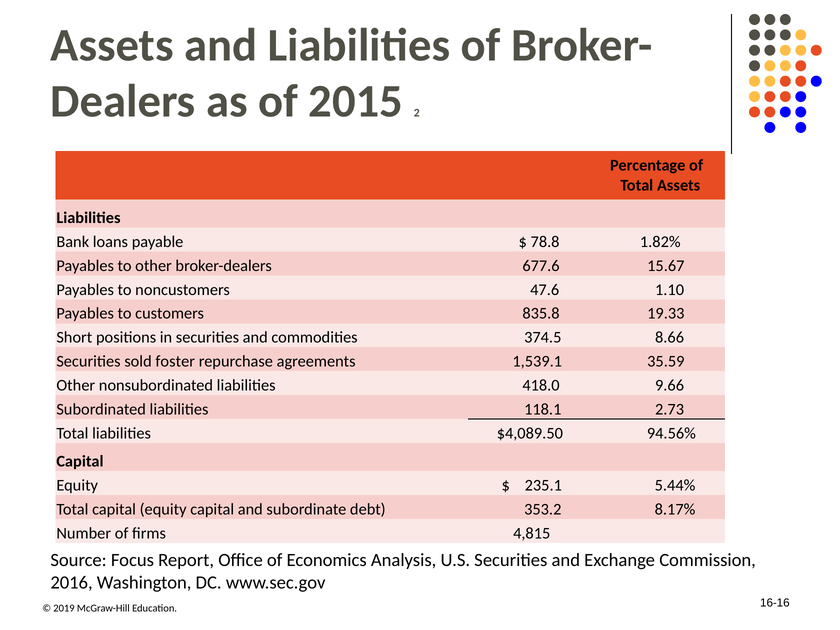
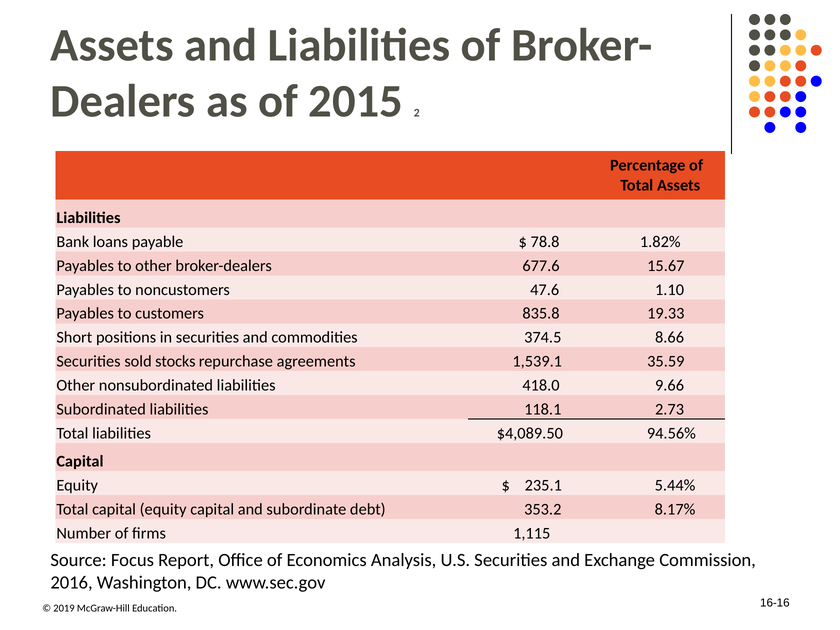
foster: foster -> stocks
4,815: 4,815 -> 1,115
